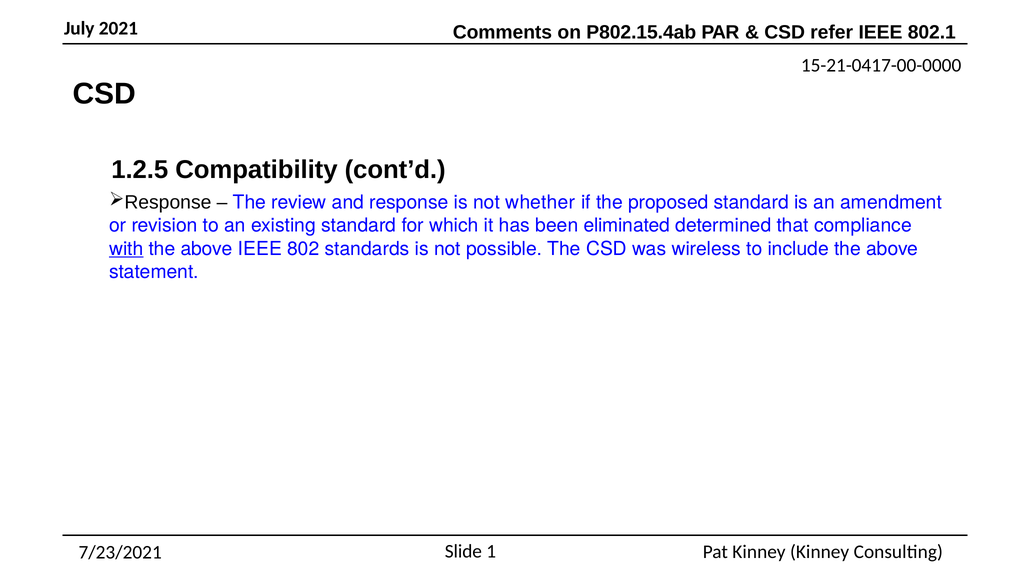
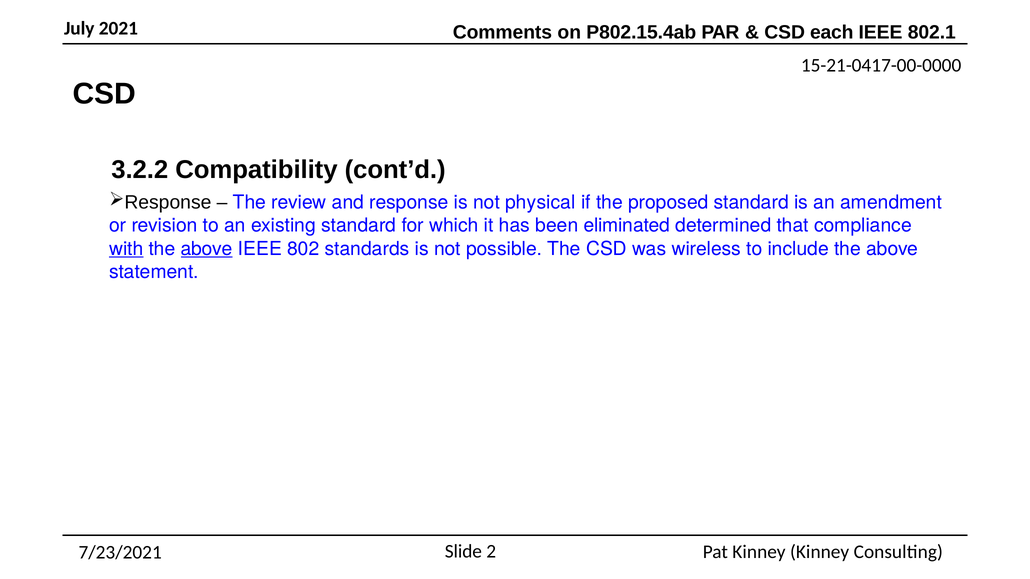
refer: refer -> each
1.2.5: 1.2.5 -> 3.2.2
whether: whether -> physical
above at (207, 249) underline: none -> present
1: 1 -> 2
